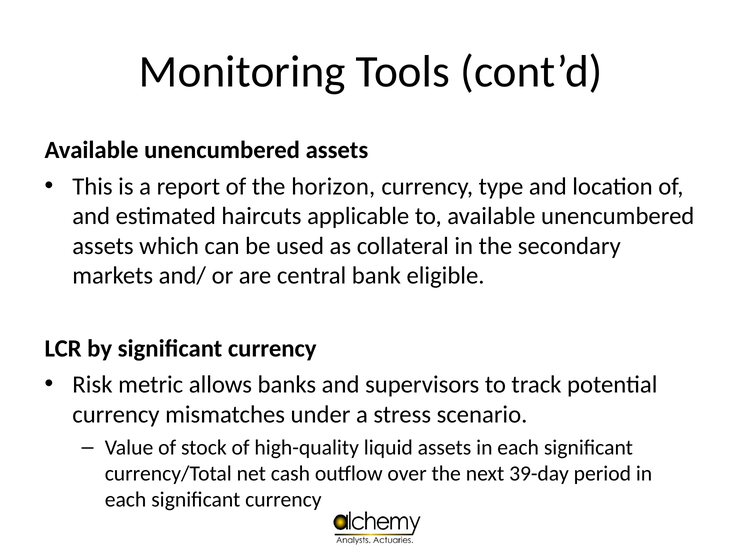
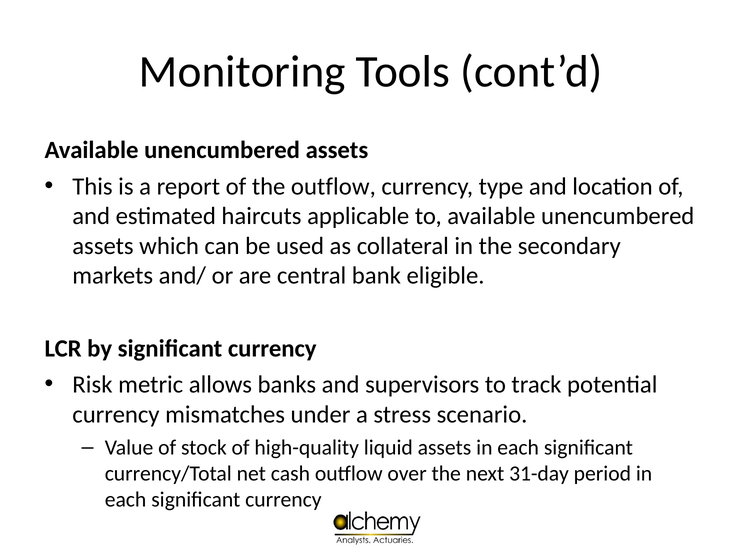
the horizon: horizon -> outflow
39-day: 39-day -> 31-day
